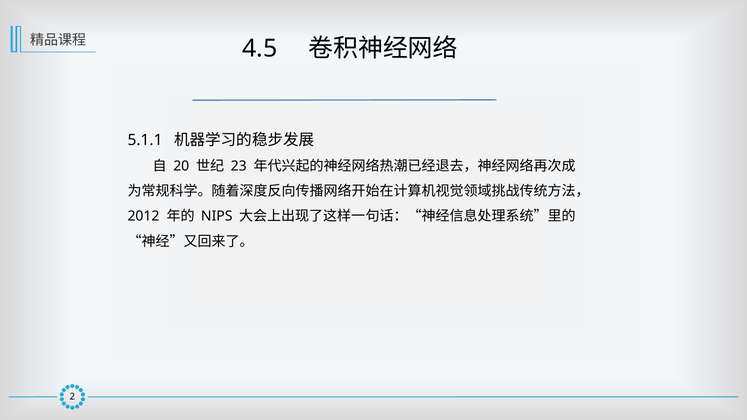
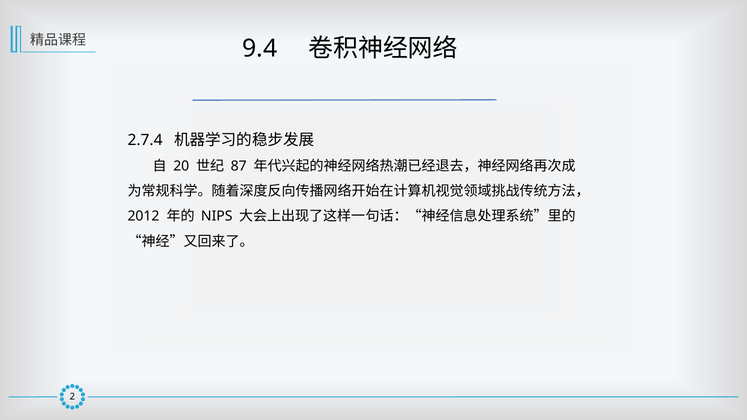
4.5: 4.5 -> 9.4
5.1.1: 5.1.1 -> 2.7.4
23: 23 -> 87
